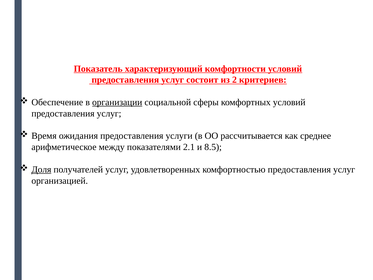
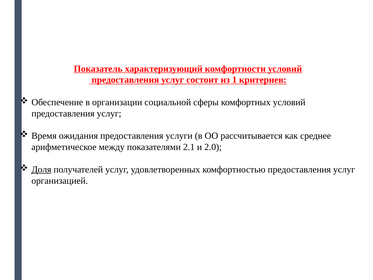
2: 2 -> 1
организации underline: present -> none
8.5: 8.5 -> 2.0
